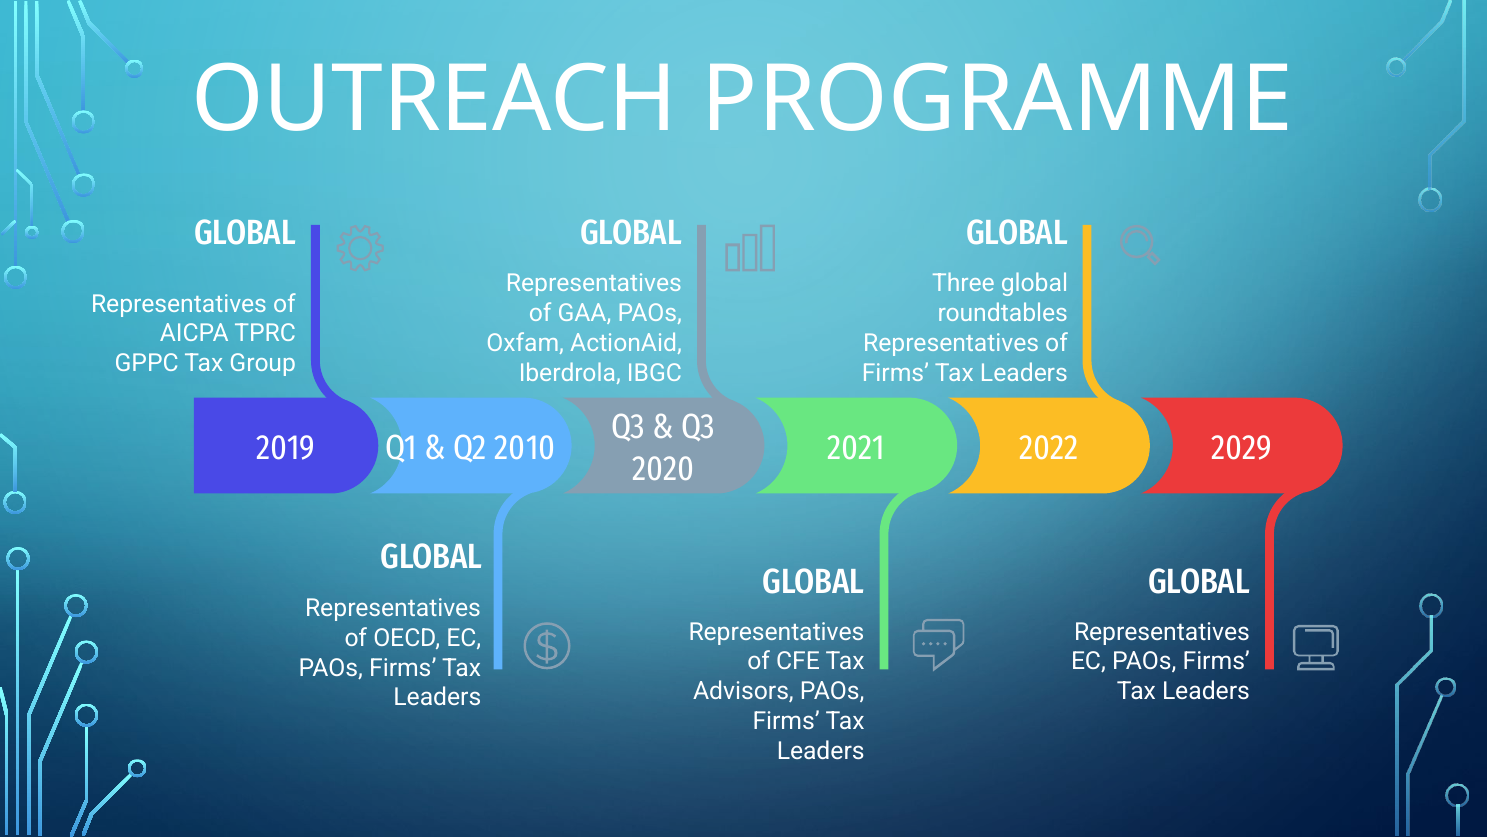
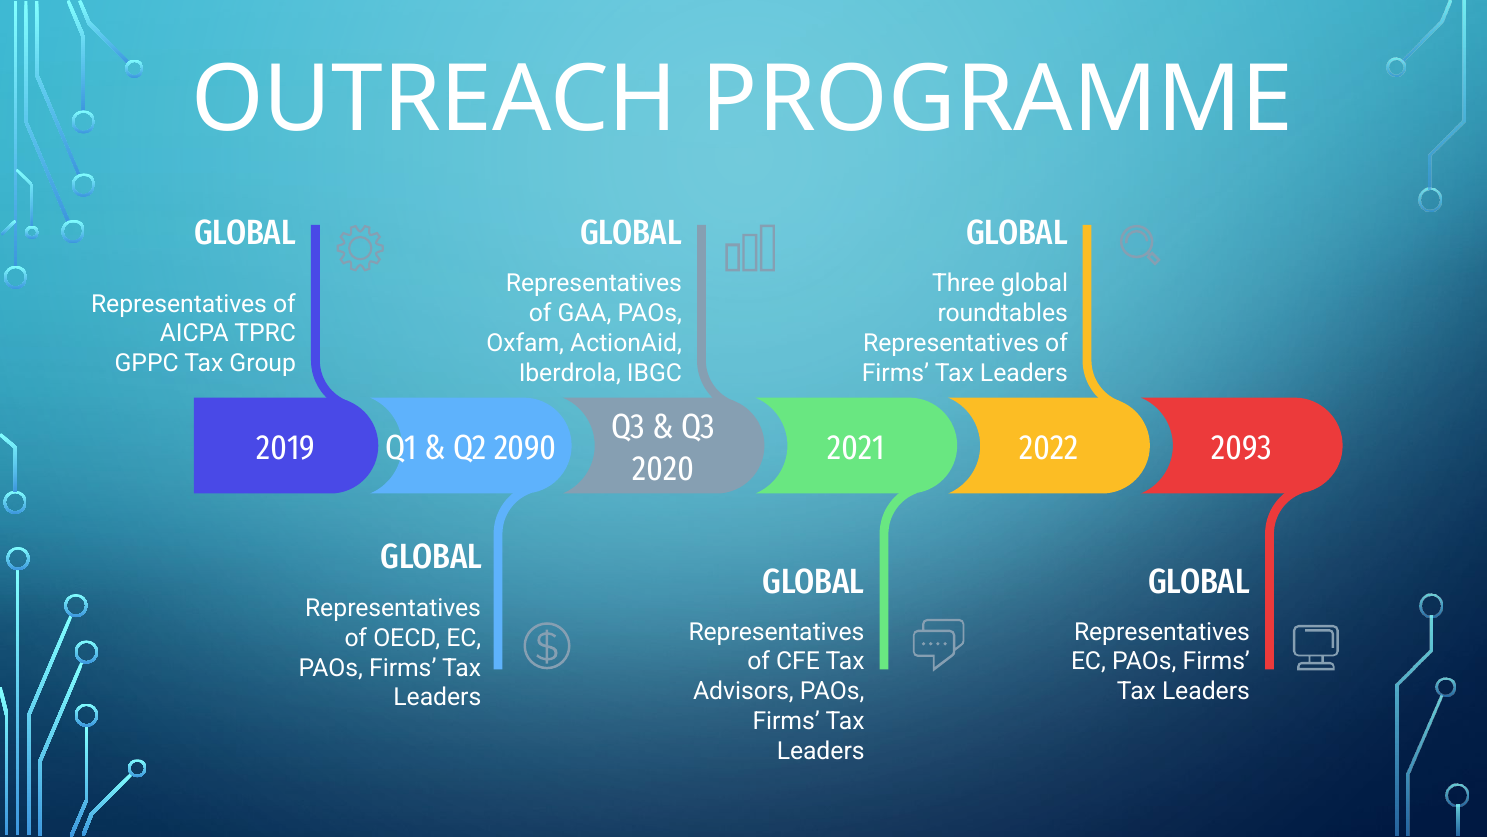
2010: 2010 -> 2090
2029: 2029 -> 2093
